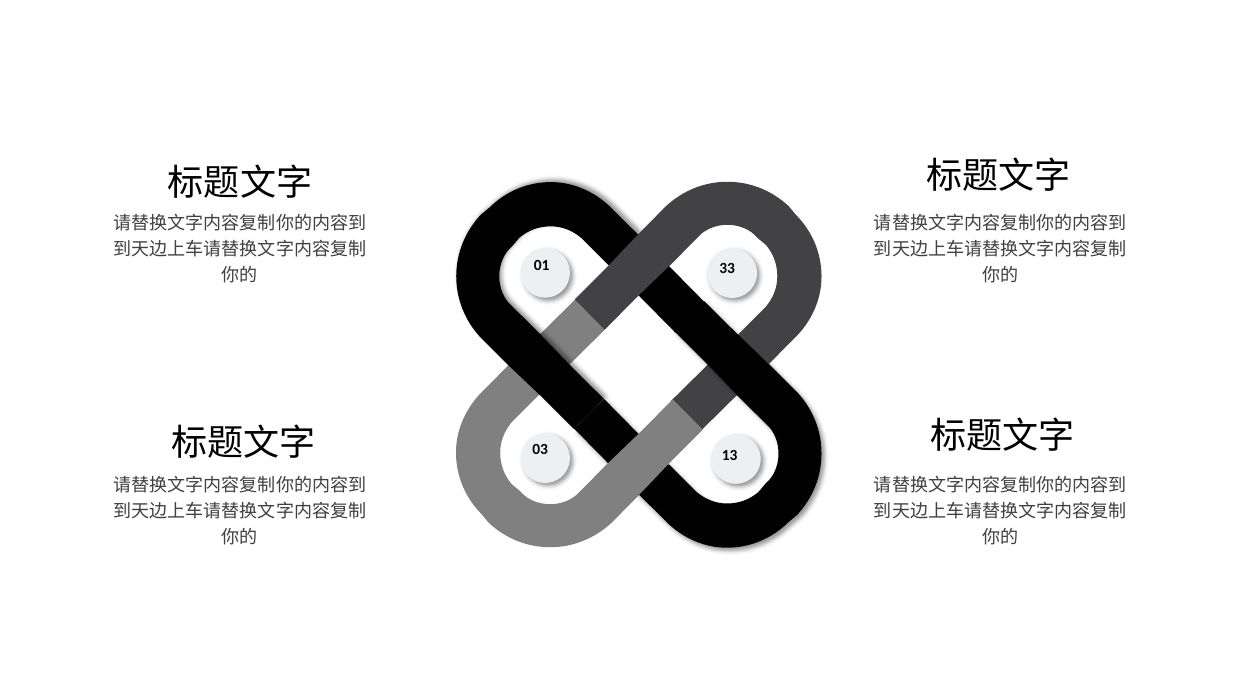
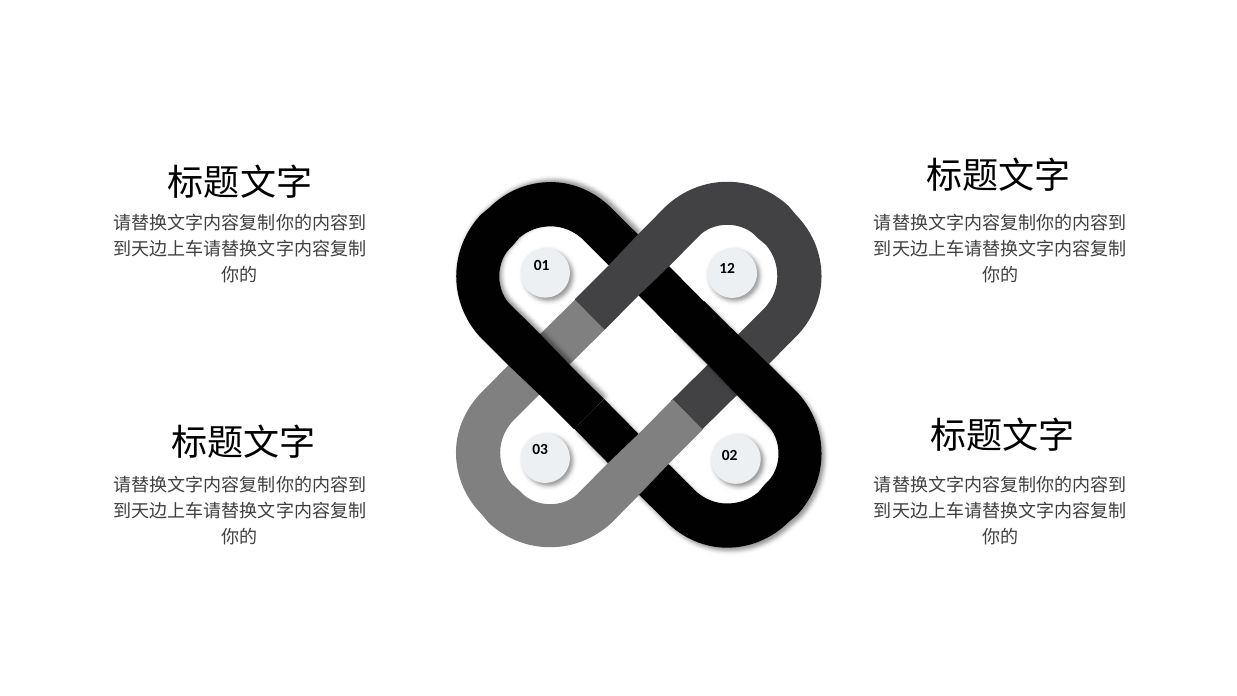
33: 33 -> 12
13: 13 -> 02
